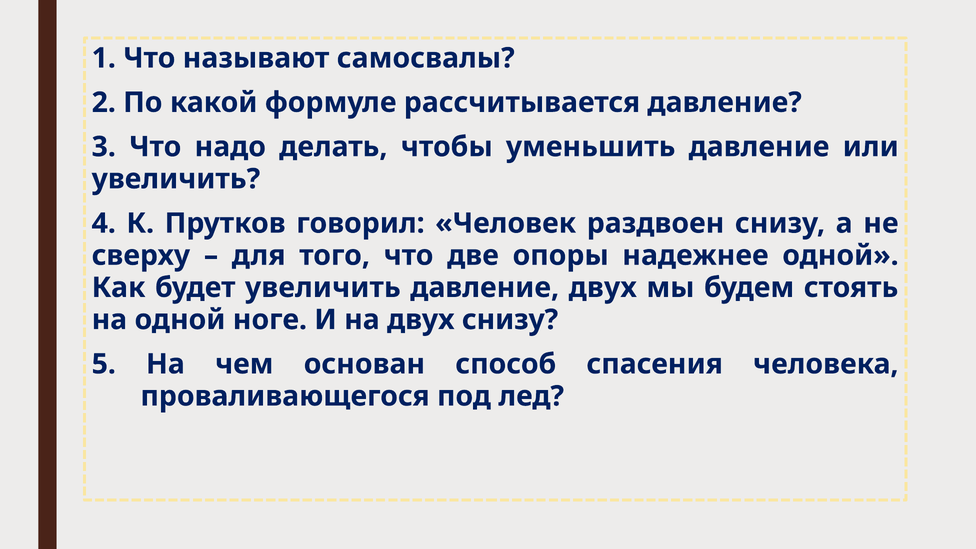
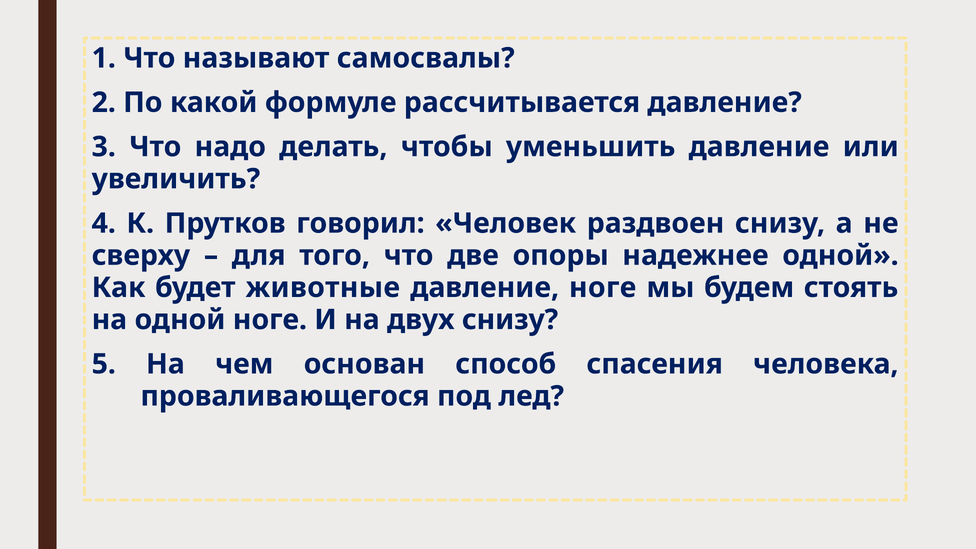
будет увеличить: увеличить -> животные
давление двух: двух -> ноге
